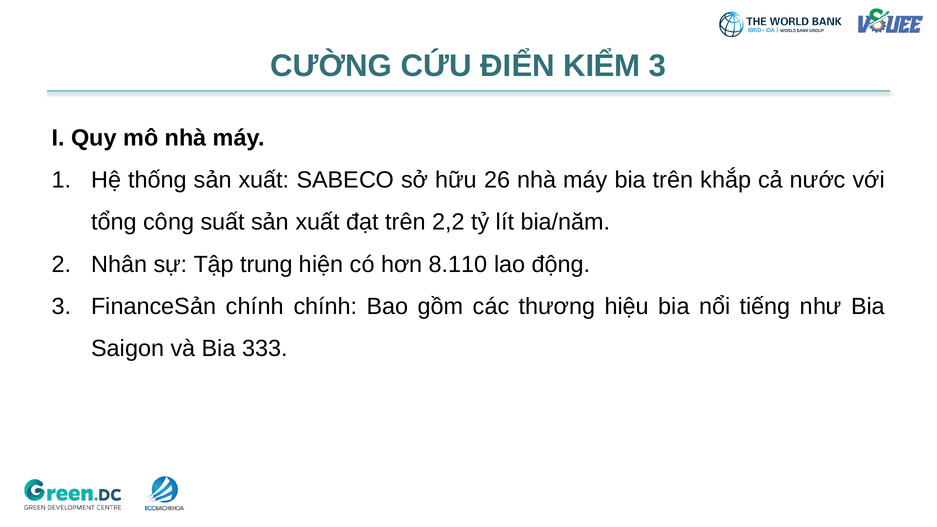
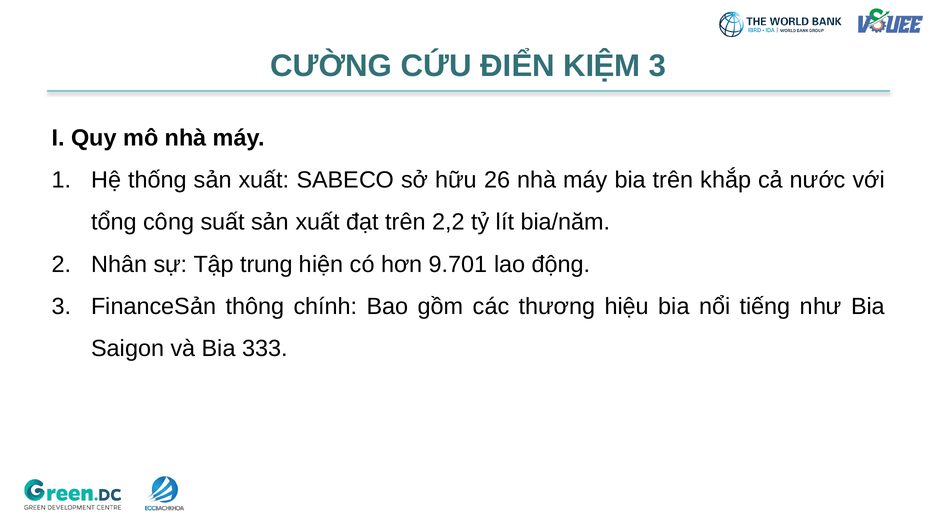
KIỂM: KIỂM -> KIỆM
8.110: 8.110 -> 9.701
FinanceSản chính: chính -> thông
